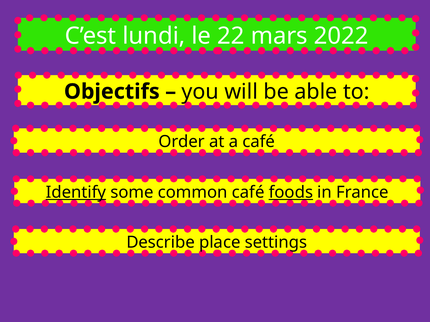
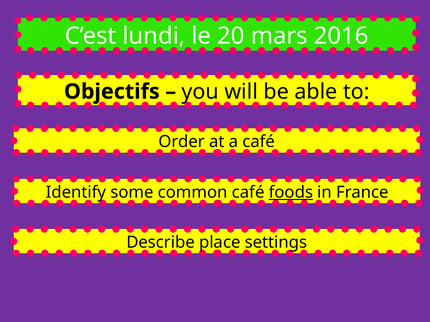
22: 22 -> 20
2022: 2022 -> 2016
Identify underline: present -> none
